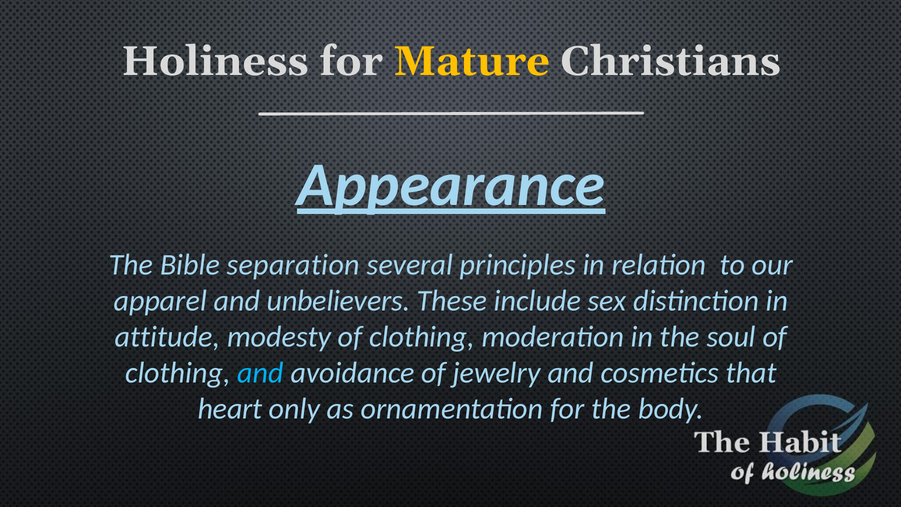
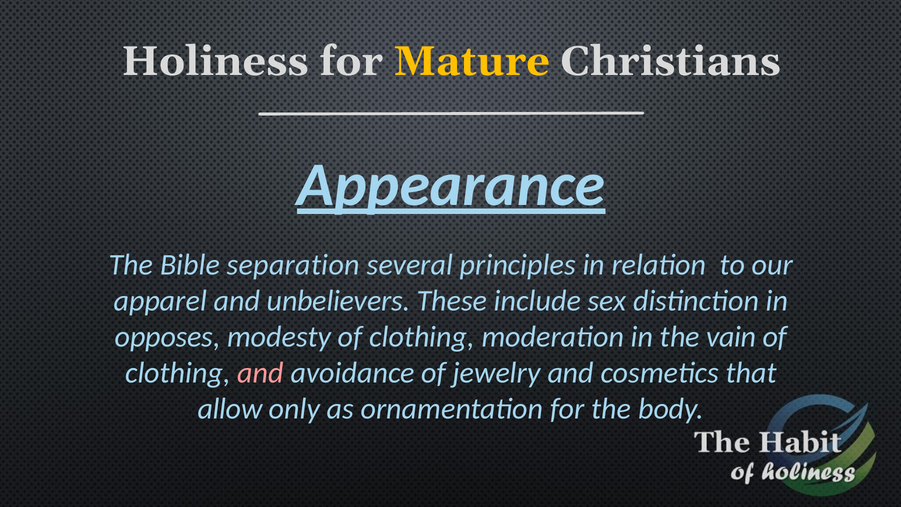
attitude: attitude -> opposes
soul: soul -> vain
and at (261, 373) colour: light blue -> pink
heart: heart -> allow
